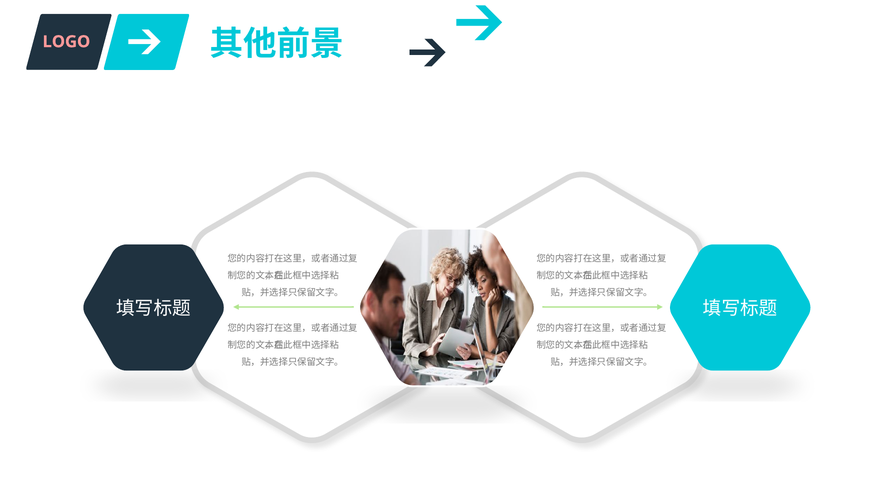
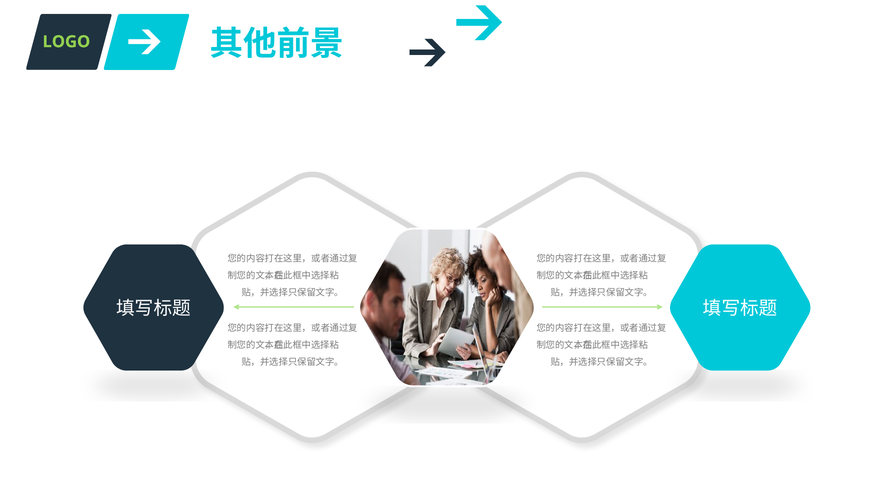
LOGO colour: pink -> light green
